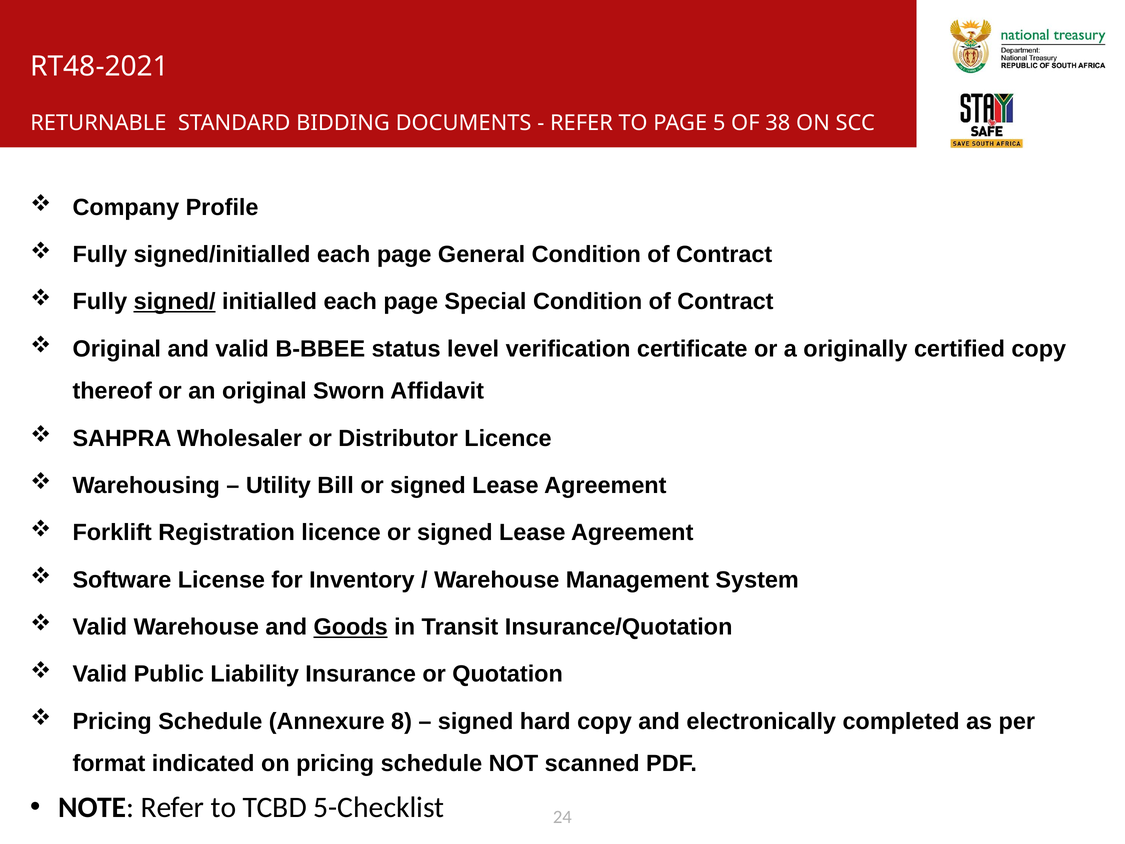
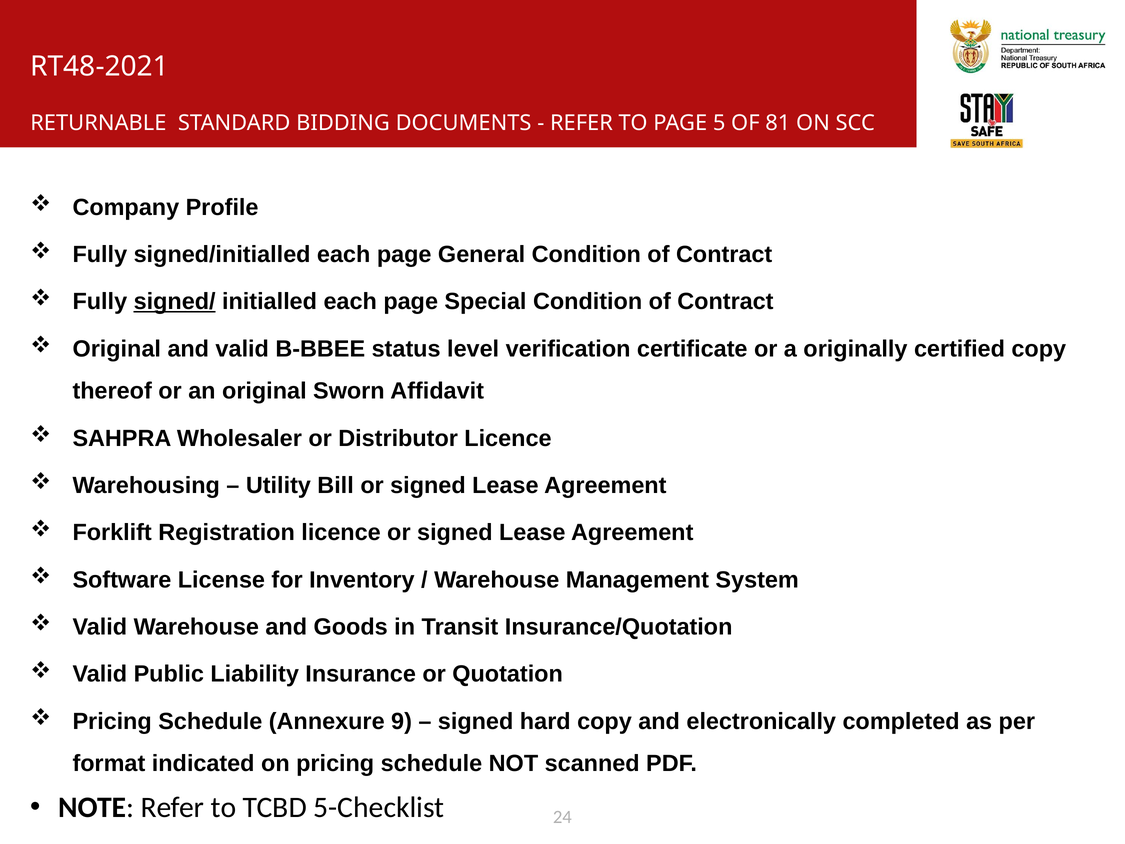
38: 38 -> 81
Goods underline: present -> none
8: 8 -> 9
